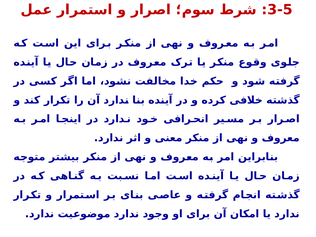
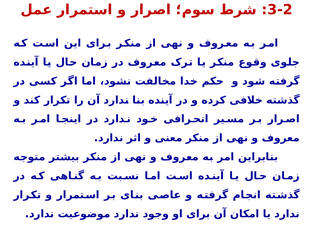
3-5: 3-5 -> 3-2
